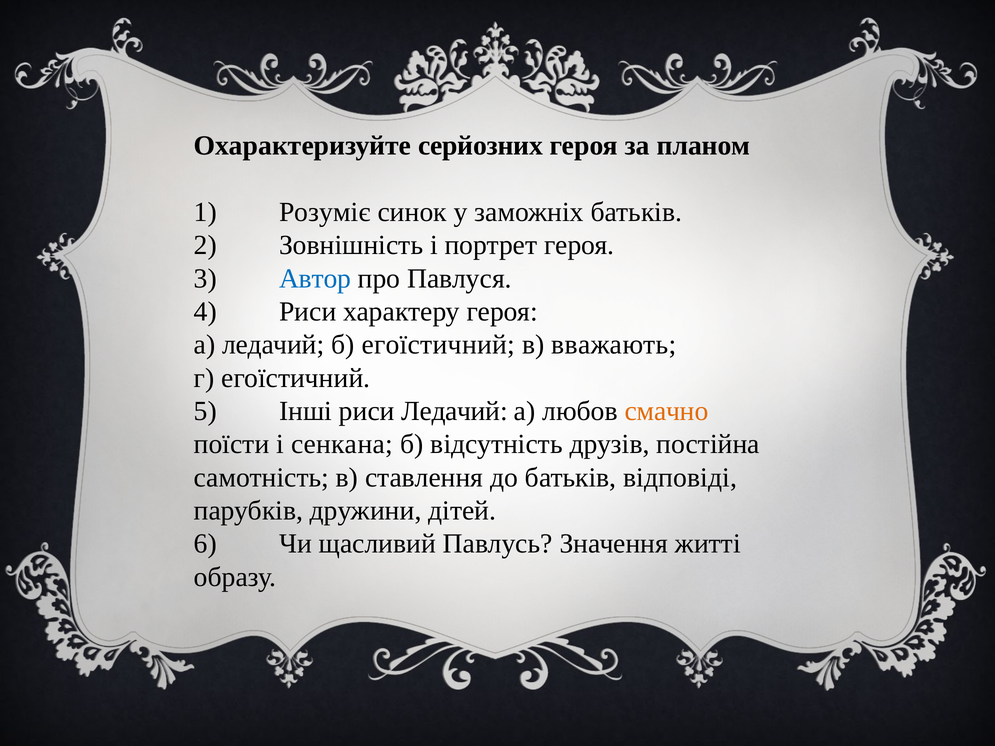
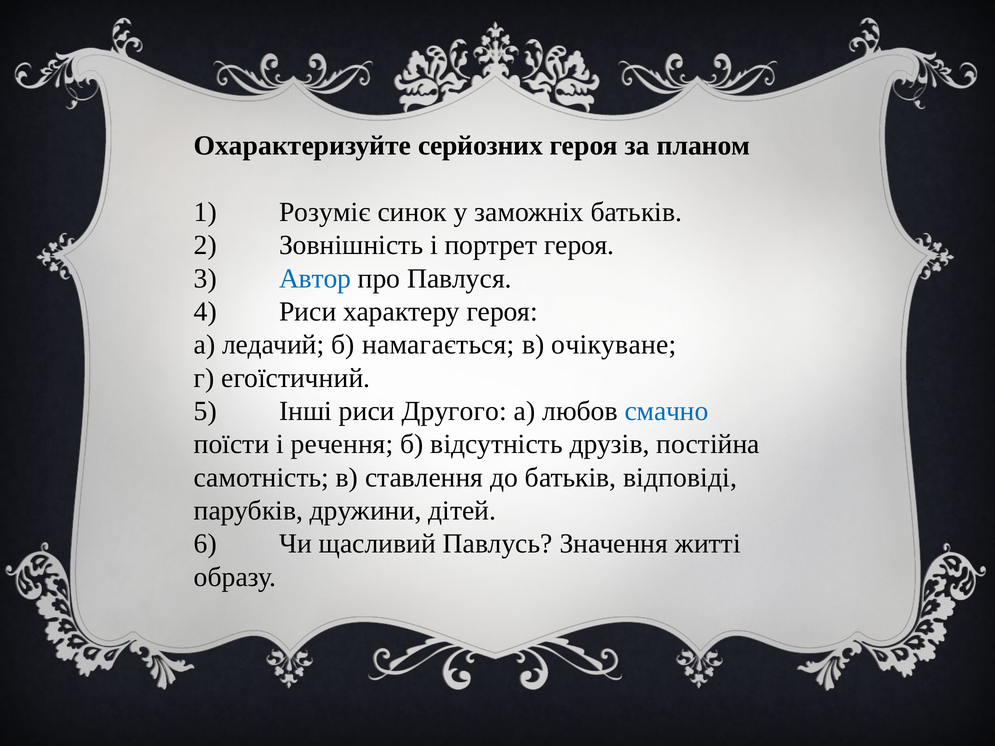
б егоїстичний: егоїстичний -> намагається
вважають: вважають -> очікуване
риси Ледачий: Ледачий -> Другого
смачно colour: orange -> blue
сенкана: сенкана -> речення
